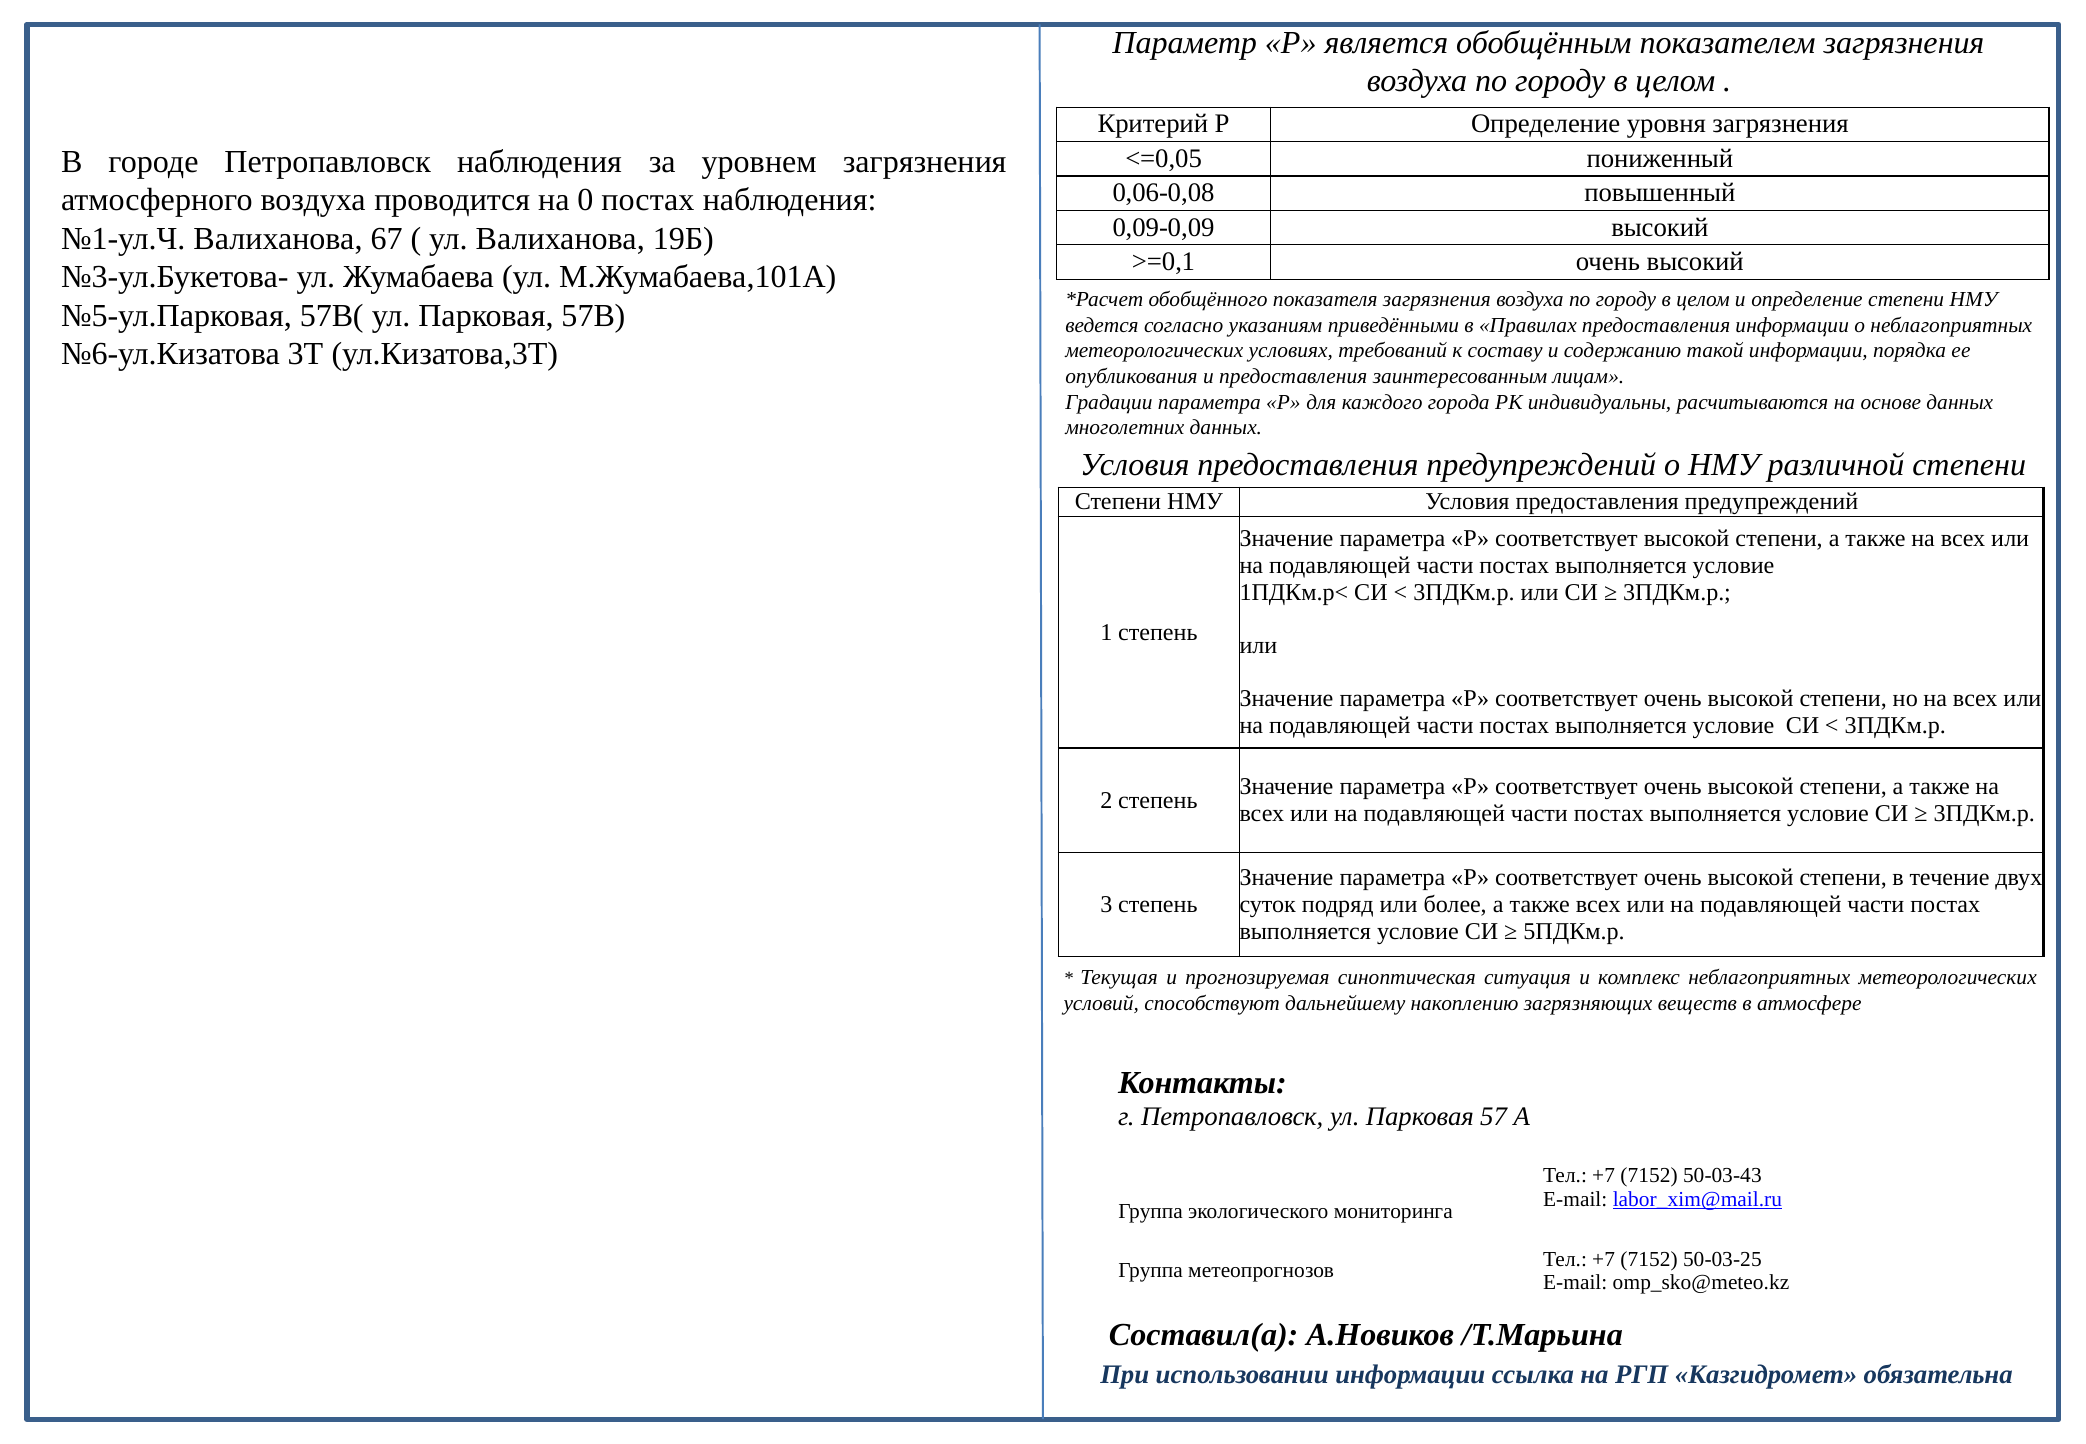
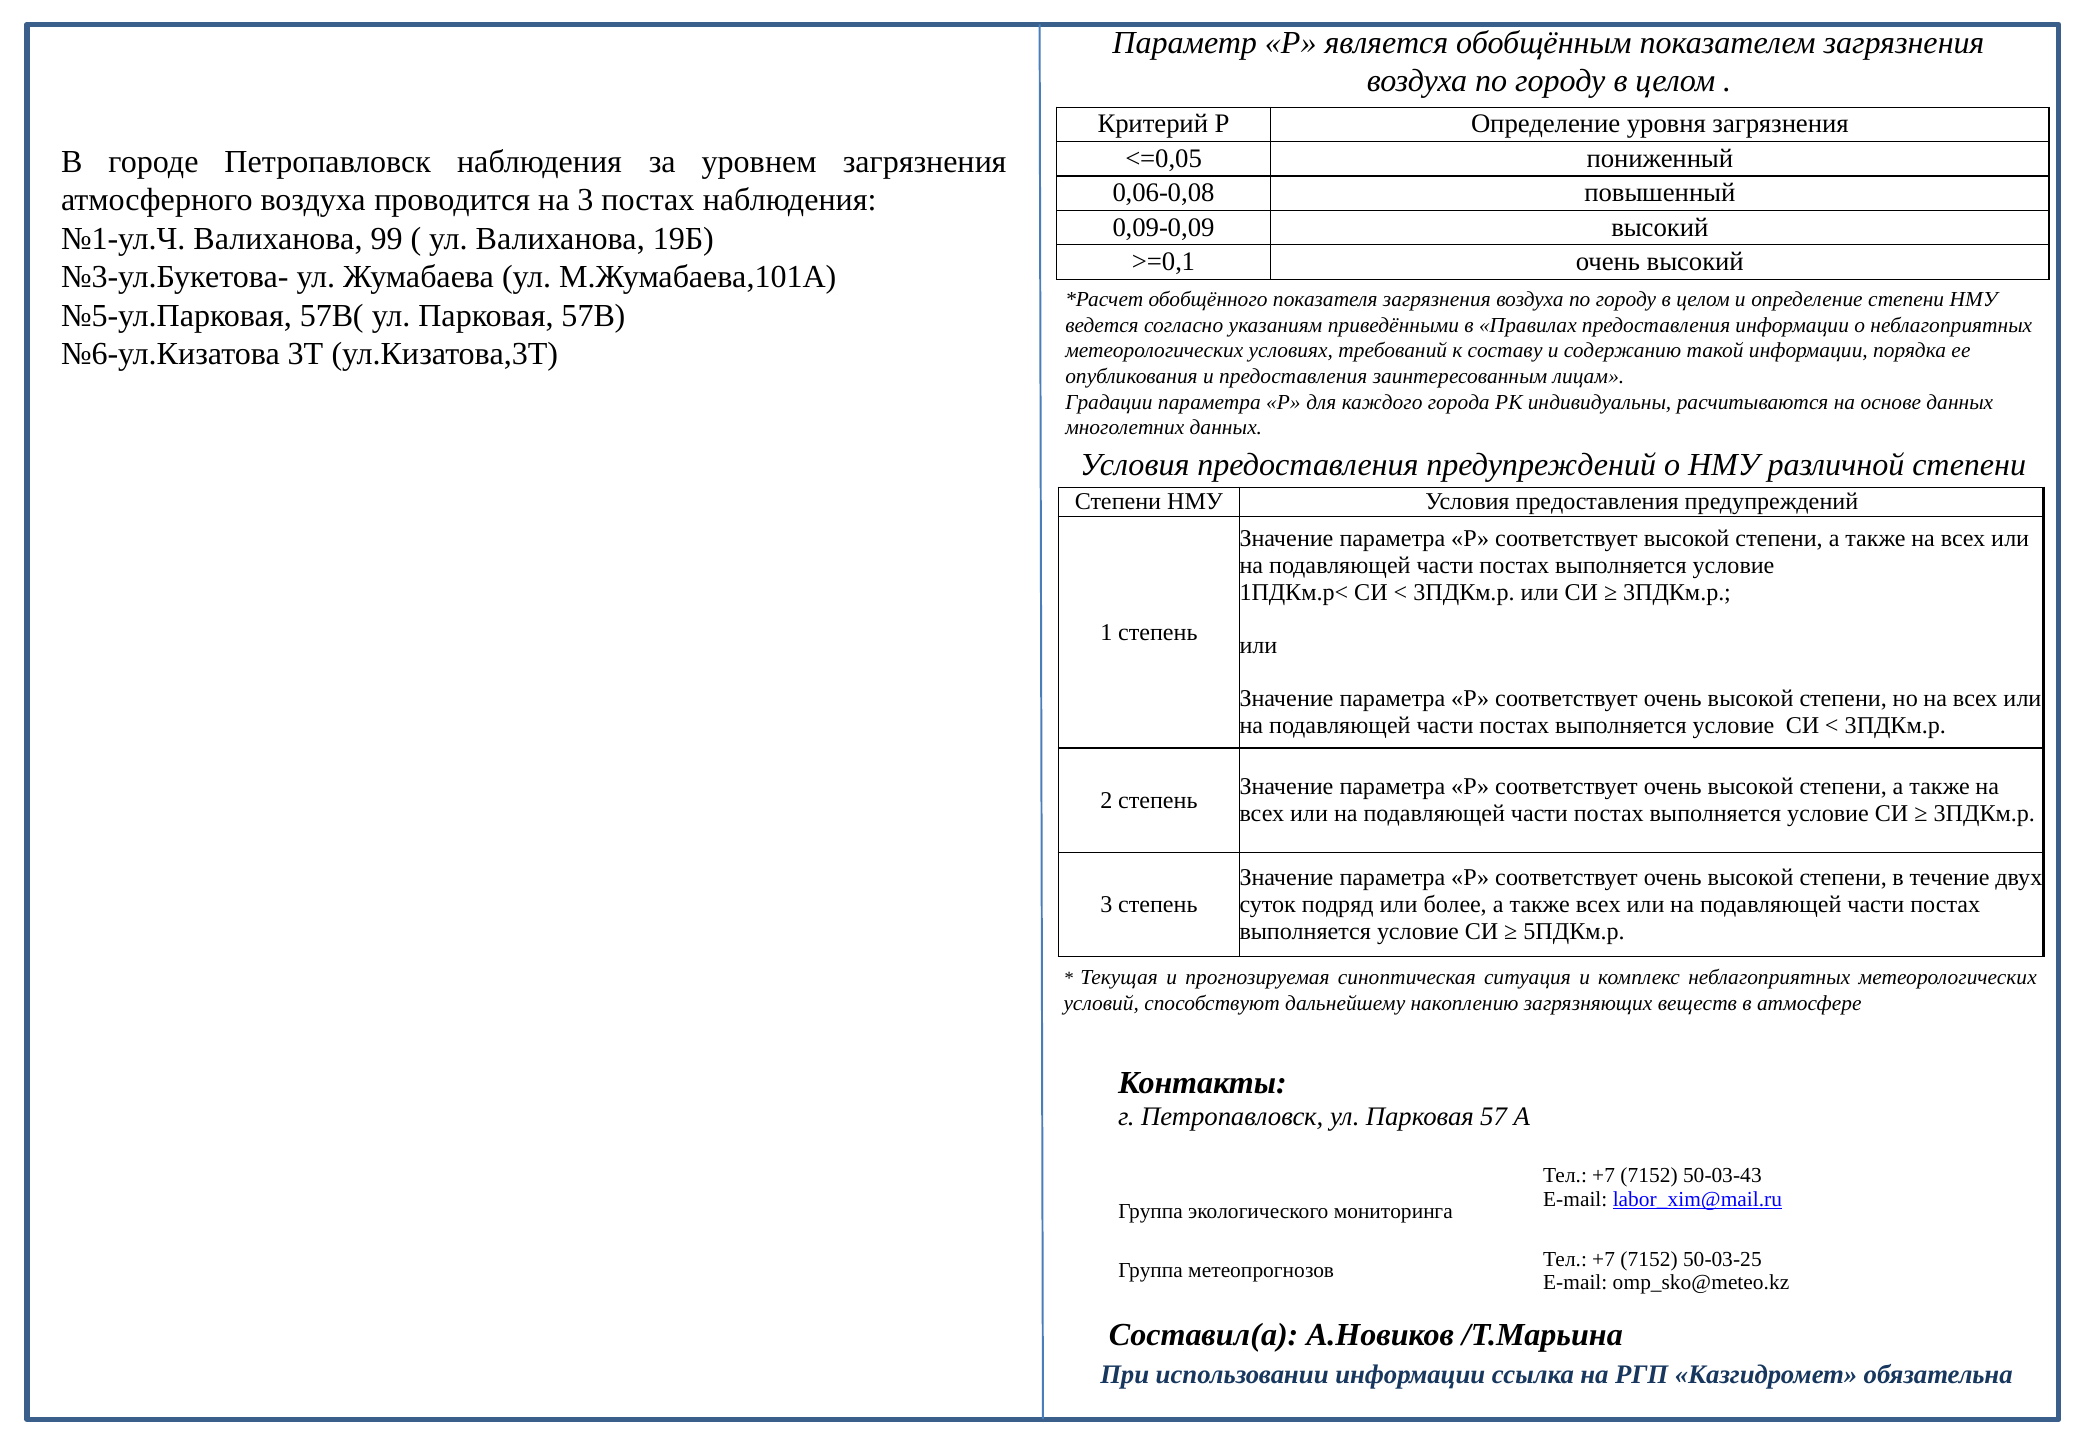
на 0: 0 -> 3
67: 67 -> 99
